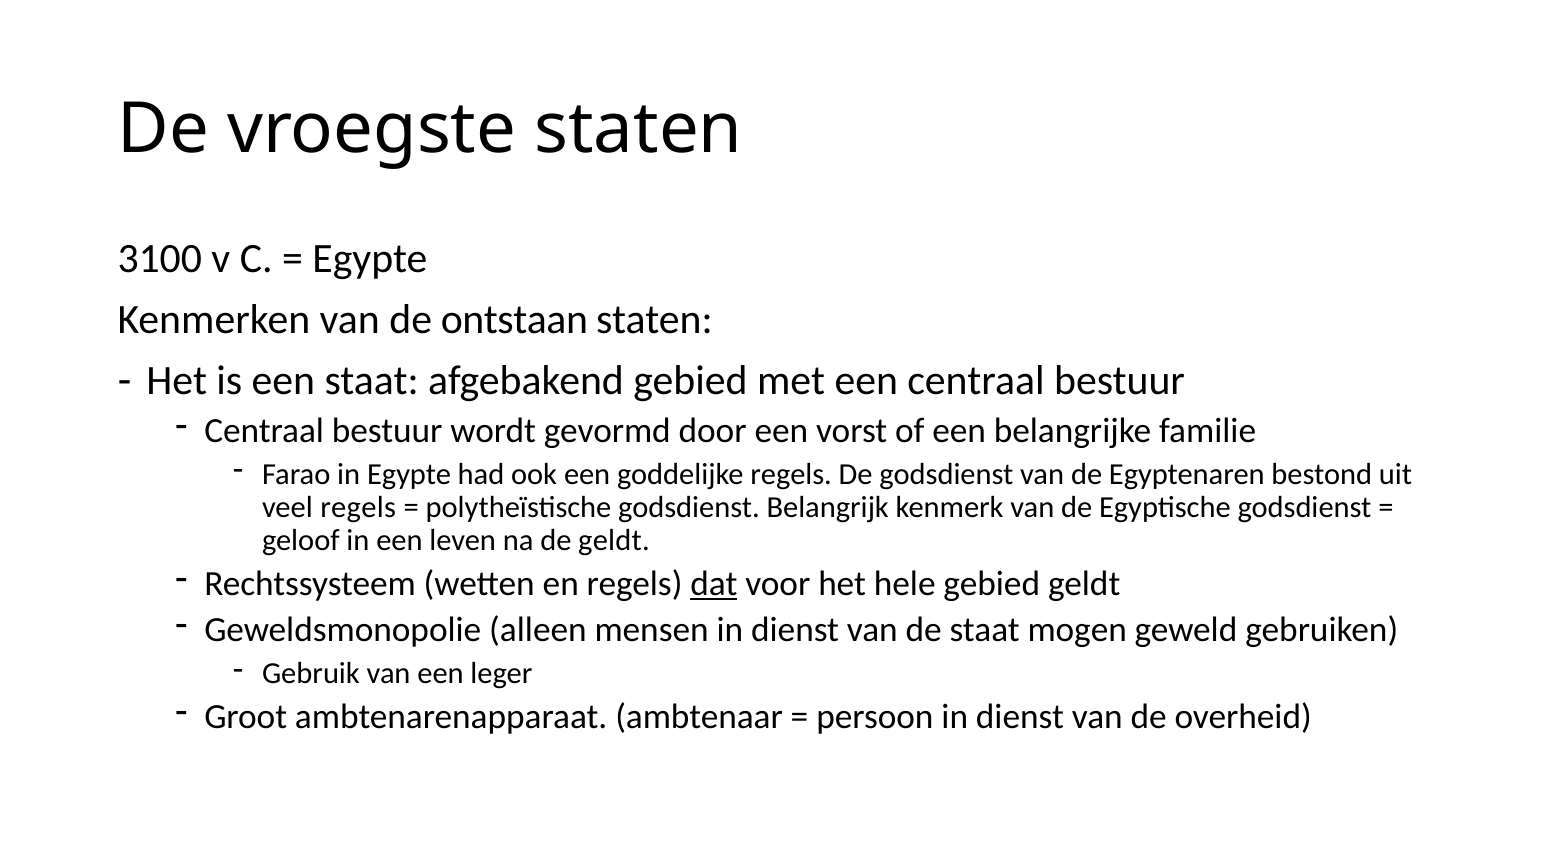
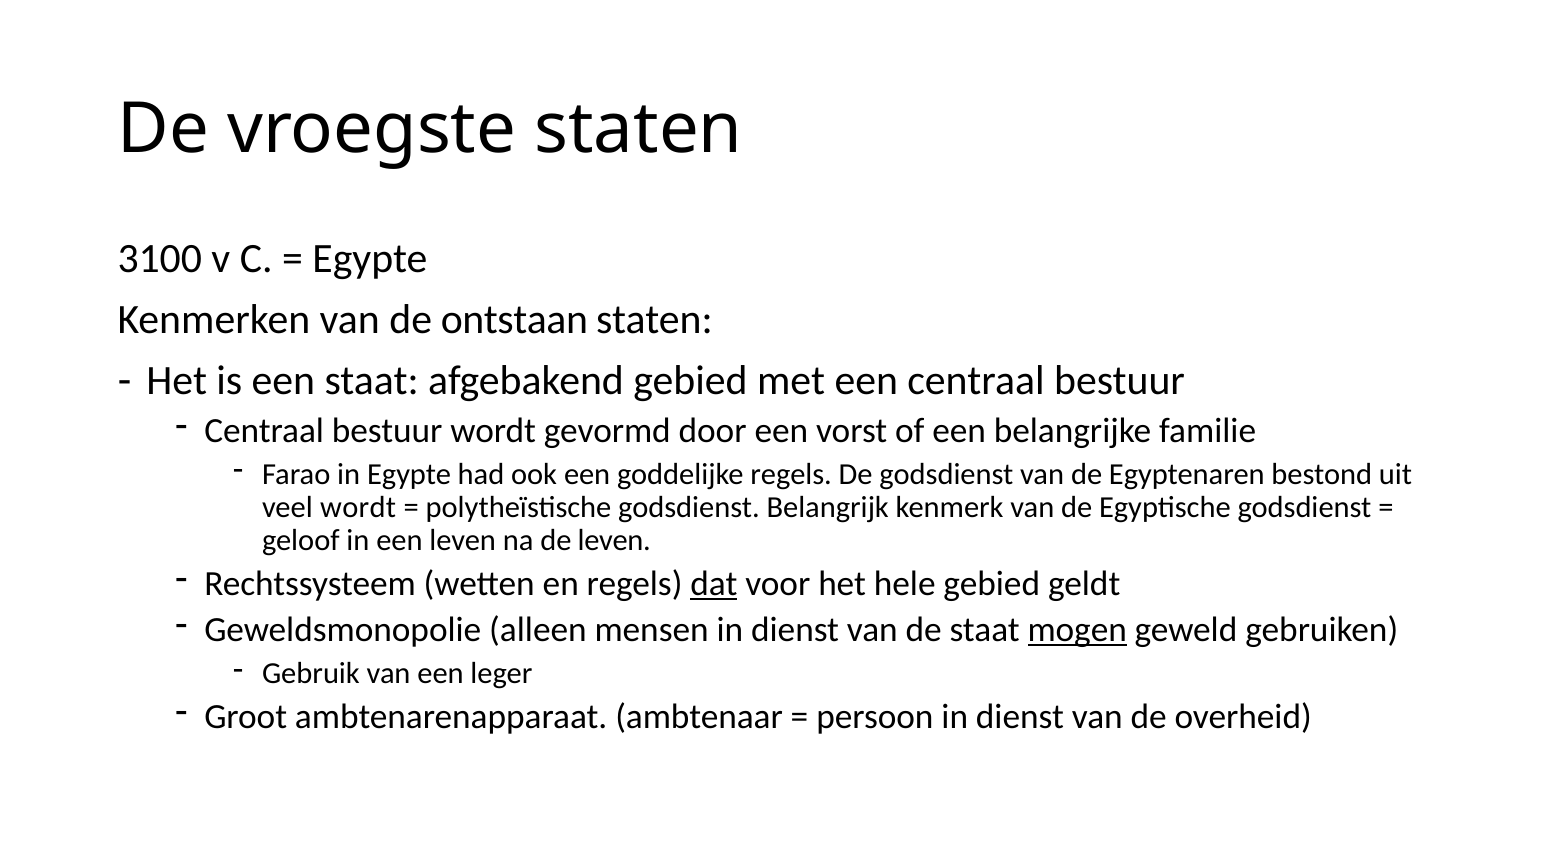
veel regels: regels -> wordt
de geldt: geldt -> leven
mogen underline: none -> present
